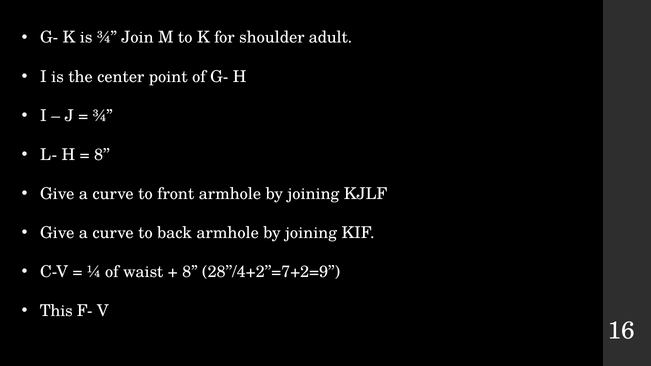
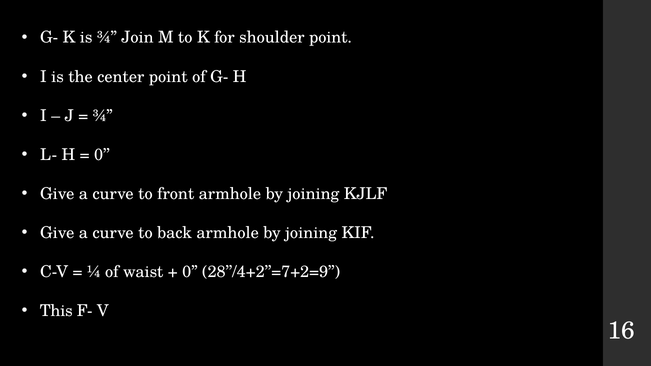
shoulder adult: adult -> point
8 at (102, 155): 8 -> 0
8 at (190, 272): 8 -> 0
